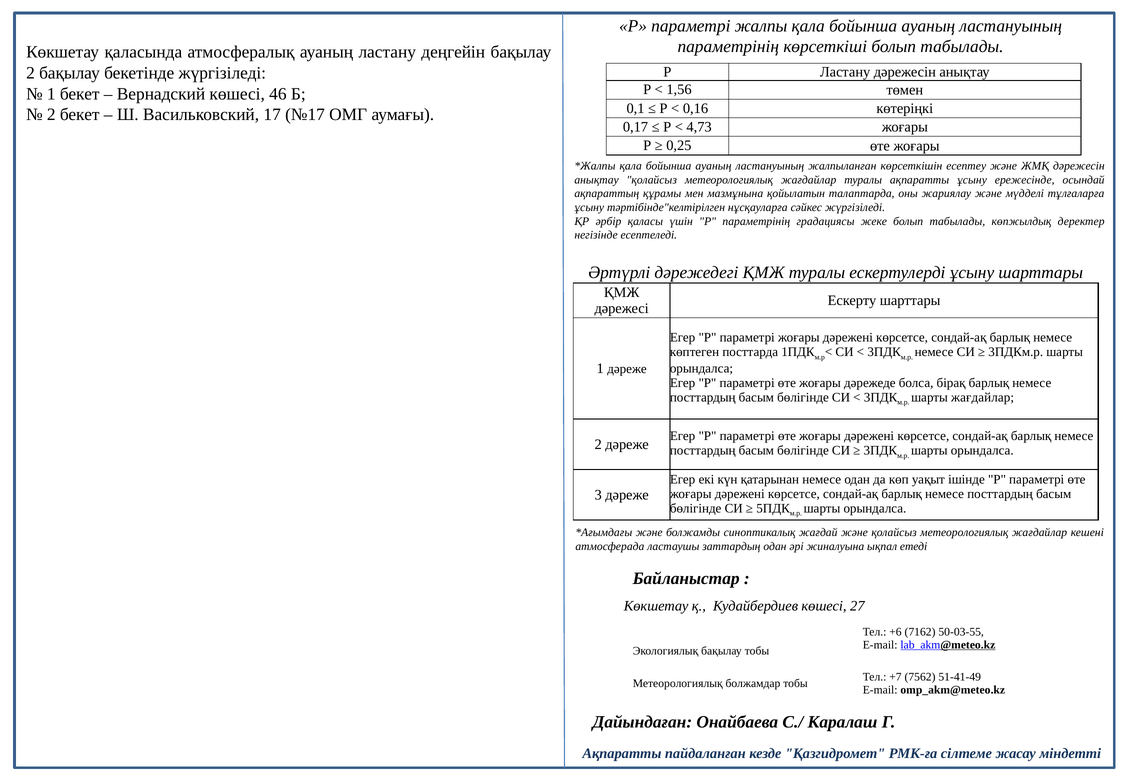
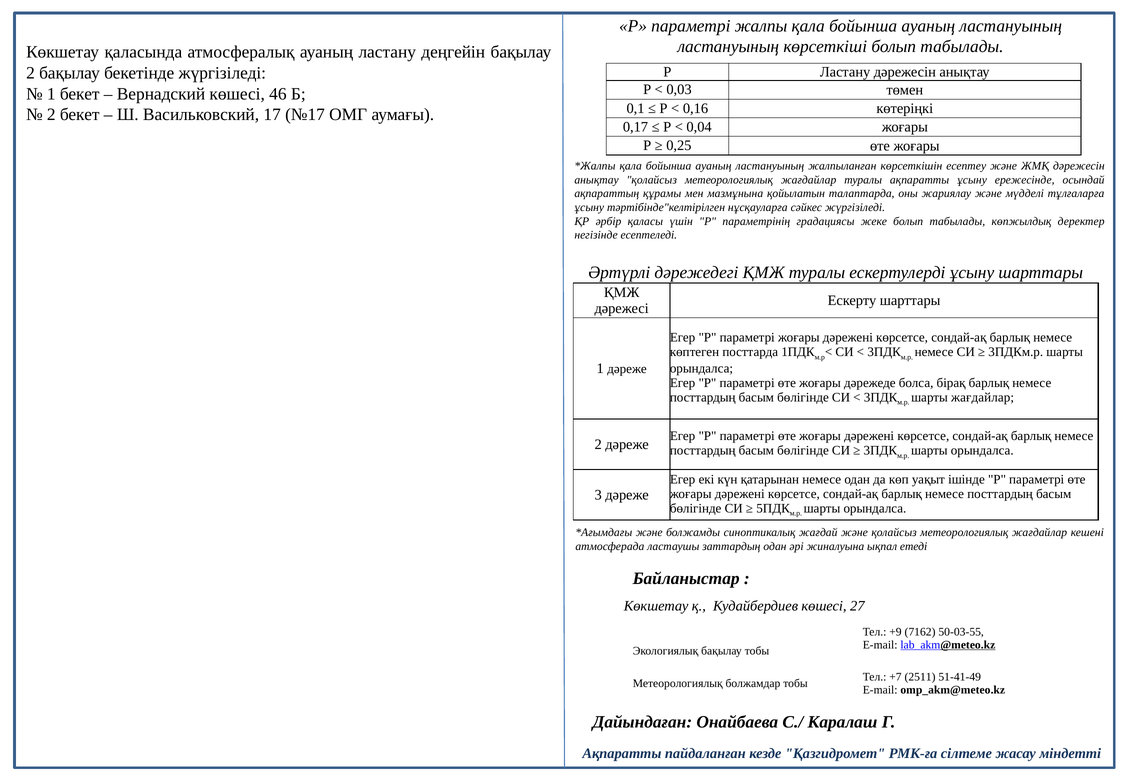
параметрінің at (728, 47): параметрінің -> ластануының
1,56: 1,56 -> 0,03
4,73: 4,73 -> 0,04
+6: +6 -> +9
7562: 7562 -> 2511
